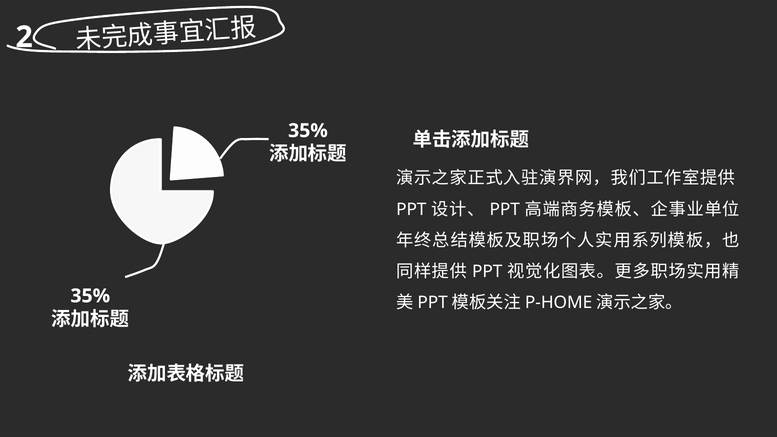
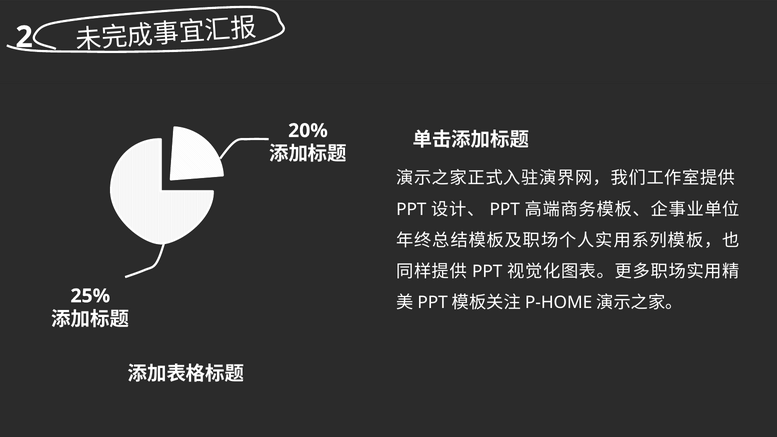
35% at (308, 131): 35% -> 20%
35% at (90, 296): 35% -> 25%
